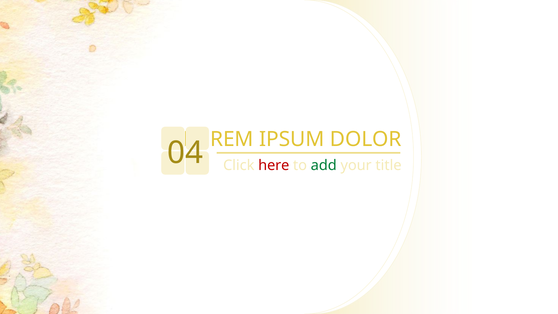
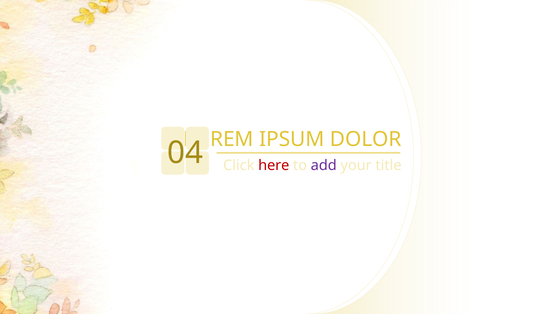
add colour: green -> purple
